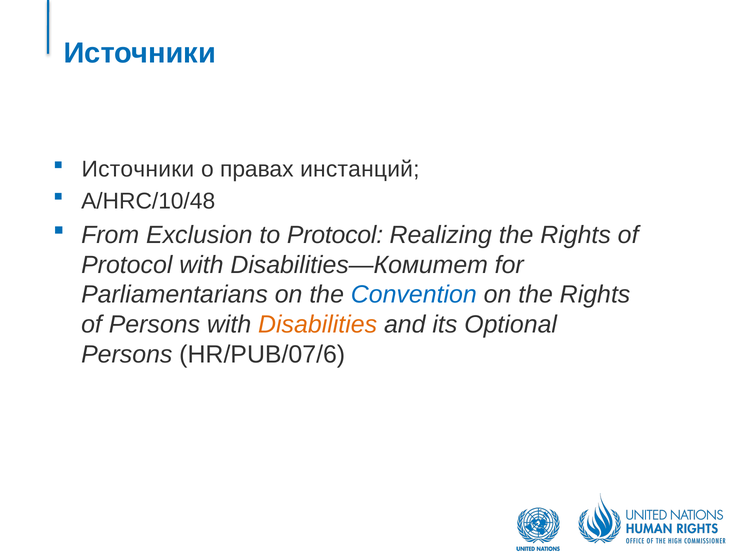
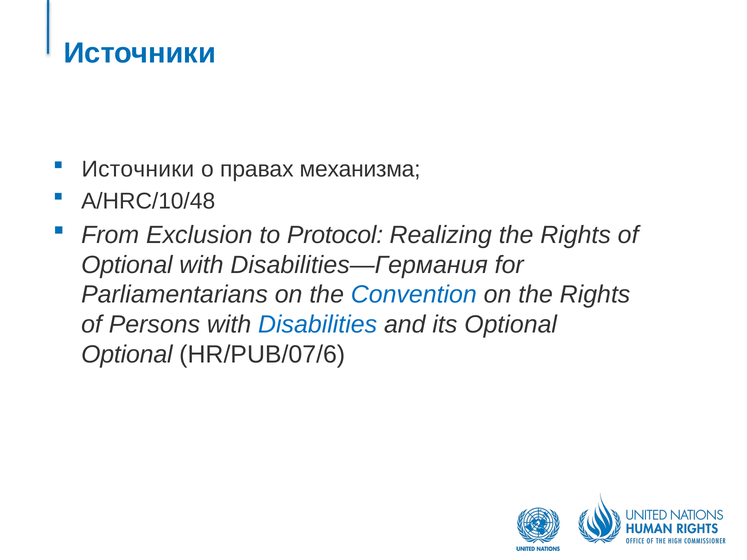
инстанций: инстанций -> механизма
Protocol at (127, 265): Protocol -> Optional
Disabilities—Комитет: Disabilities—Комитет -> Disabilities—Германия
Disabilities colour: orange -> blue
Persons at (127, 355): Persons -> Optional
